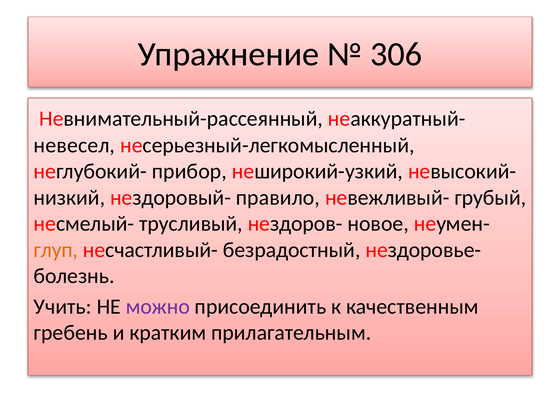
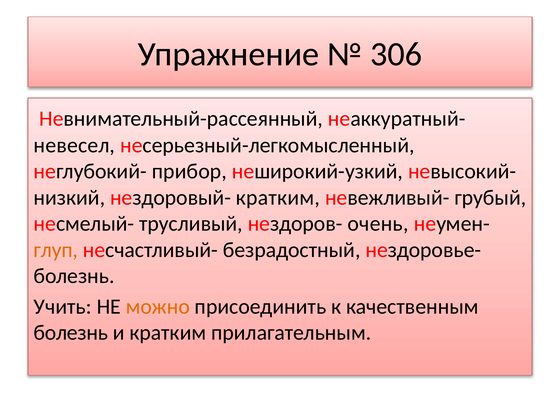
нездоровый- правило: правило -> кратким
новое: новое -> очень
можно colour: purple -> orange
гребень at (71, 333): гребень -> болезнь
